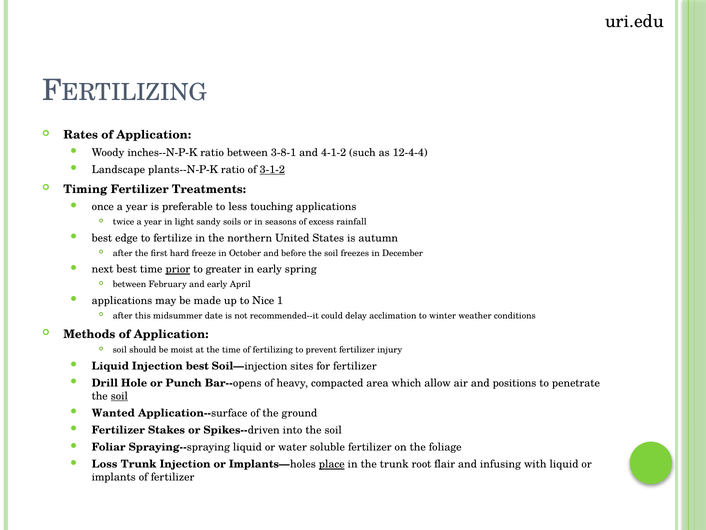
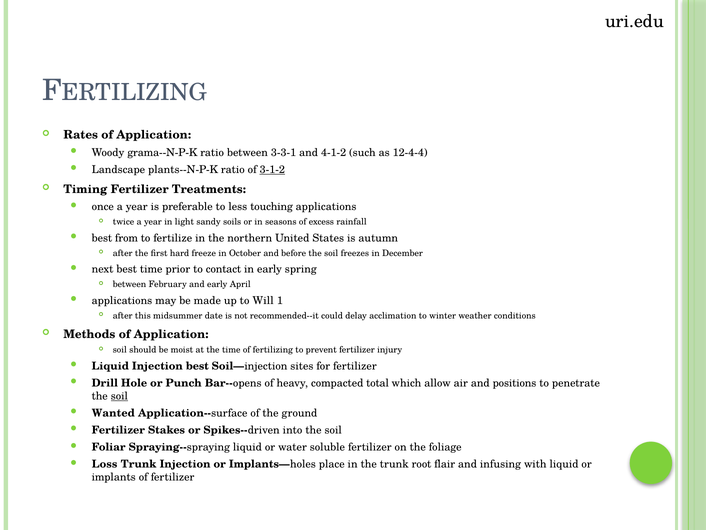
inches--N-P-K: inches--N-P-K -> grama--N-P-K
3-8-1: 3-8-1 -> 3-3-1
edge: edge -> from
prior underline: present -> none
greater: greater -> contact
Nice: Nice -> Will
area: area -> total
place underline: present -> none
